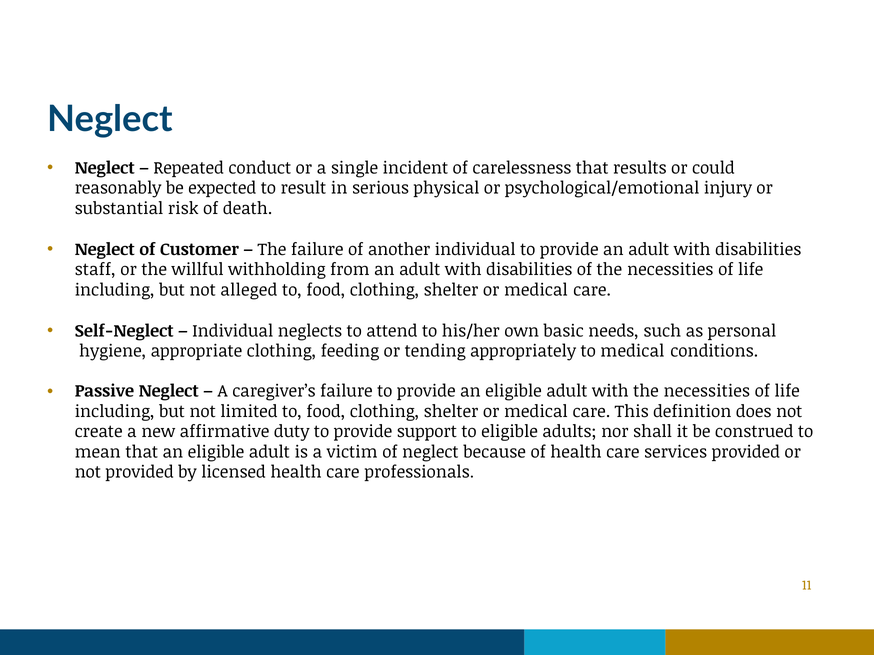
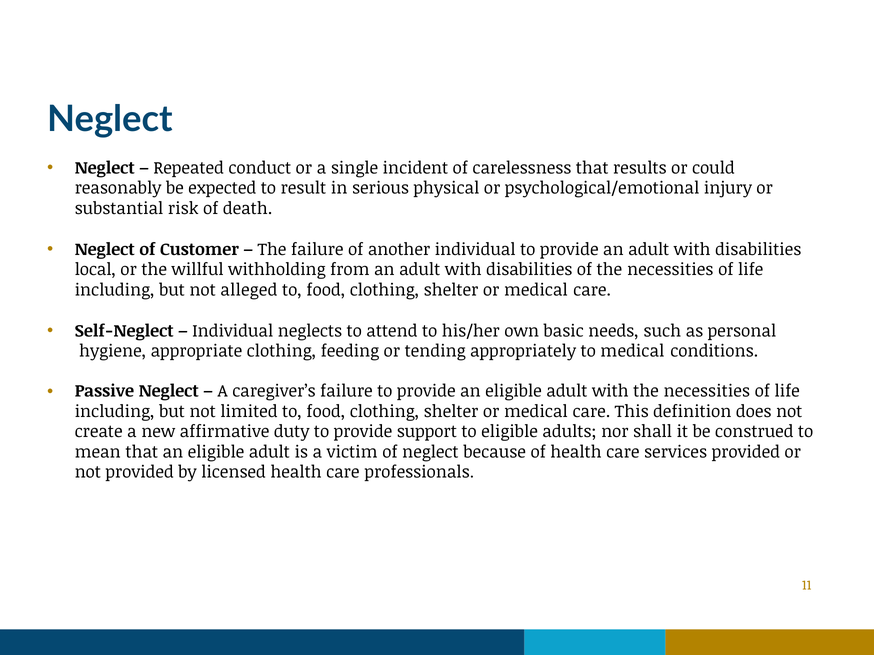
staff: staff -> local
